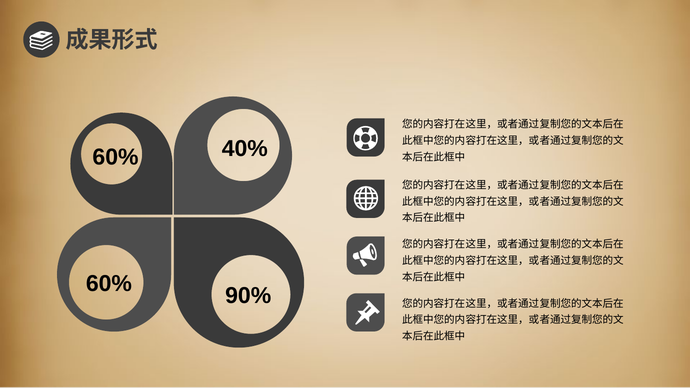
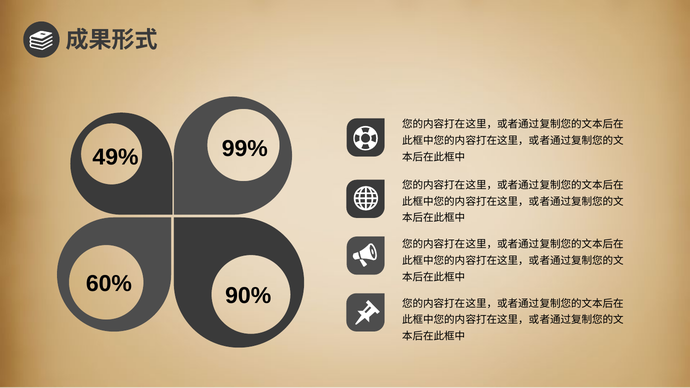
40%: 40% -> 99%
60% at (116, 157): 60% -> 49%
